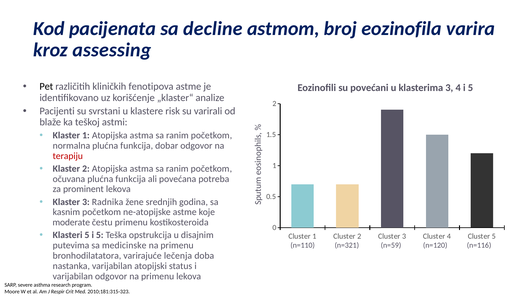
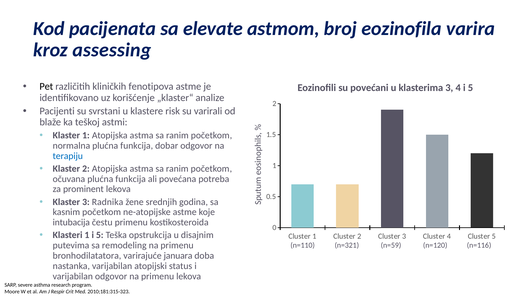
decline: decline -> elevate
terapiju colour: red -> blue
moderate: moderate -> intubacija
Klasteri 5: 5 -> 1
medicinske: medicinske -> remodeling
lečenja: lečenja -> januara
